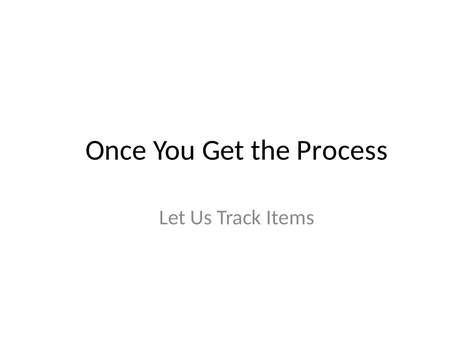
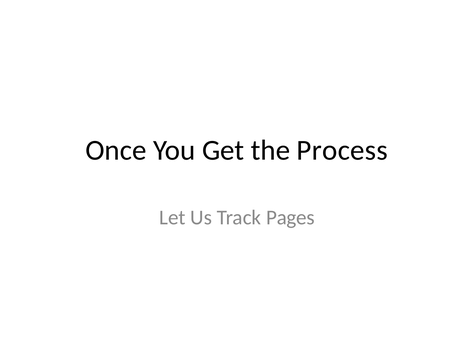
Items: Items -> Pages
